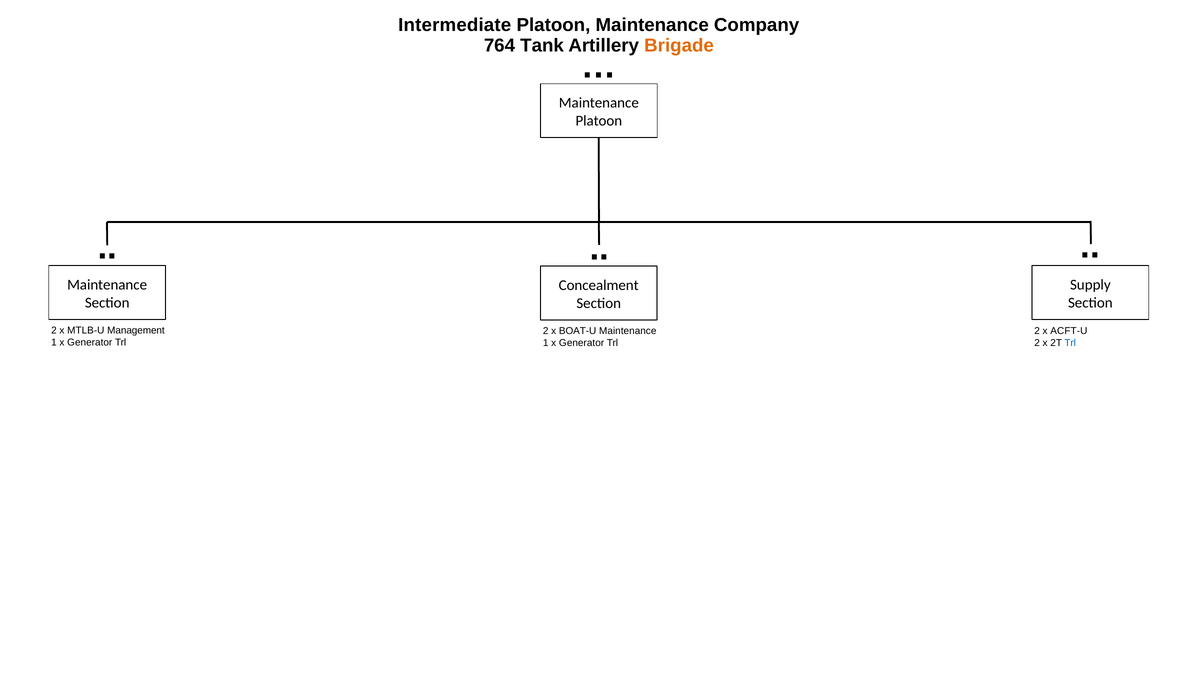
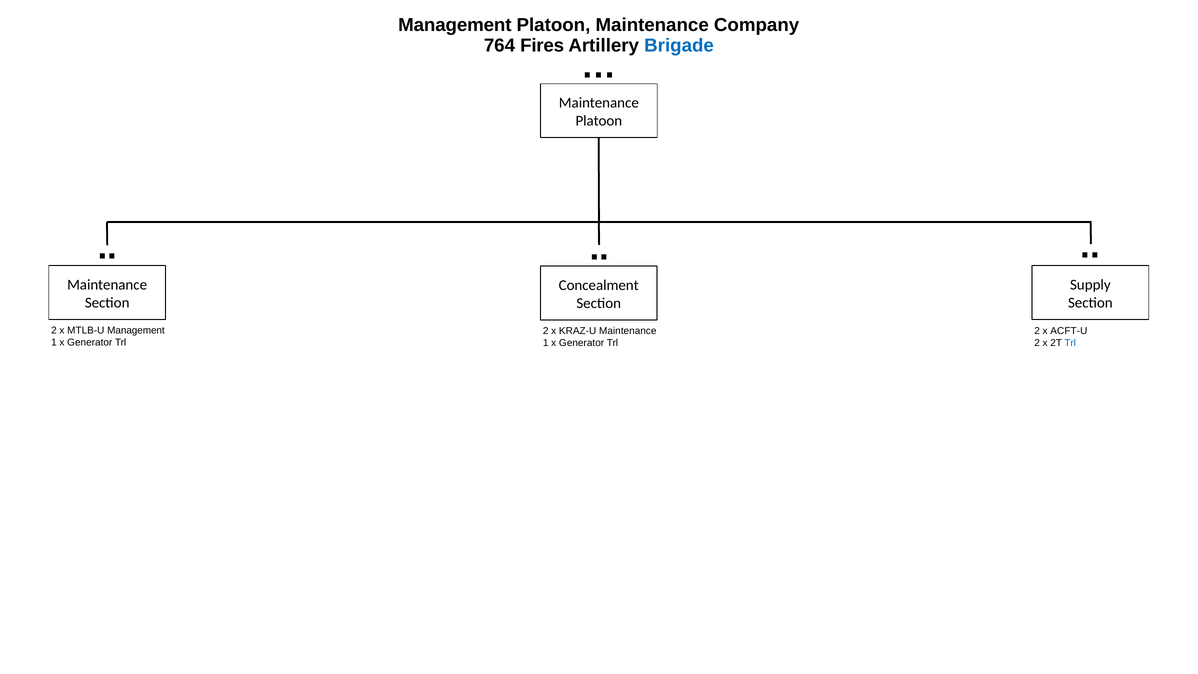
Intermediate at (455, 25): Intermediate -> Management
Tank: Tank -> Fires
Brigade colour: orange -> blue
BOAT-U: BOAT-U -> KRAZ-U
